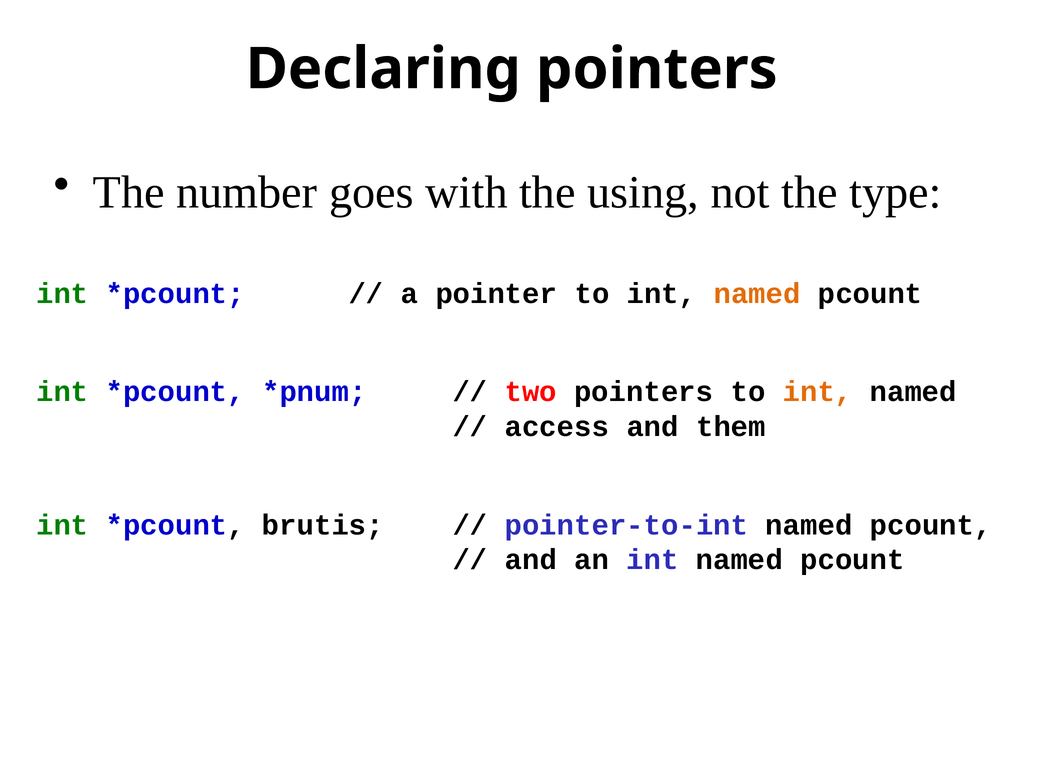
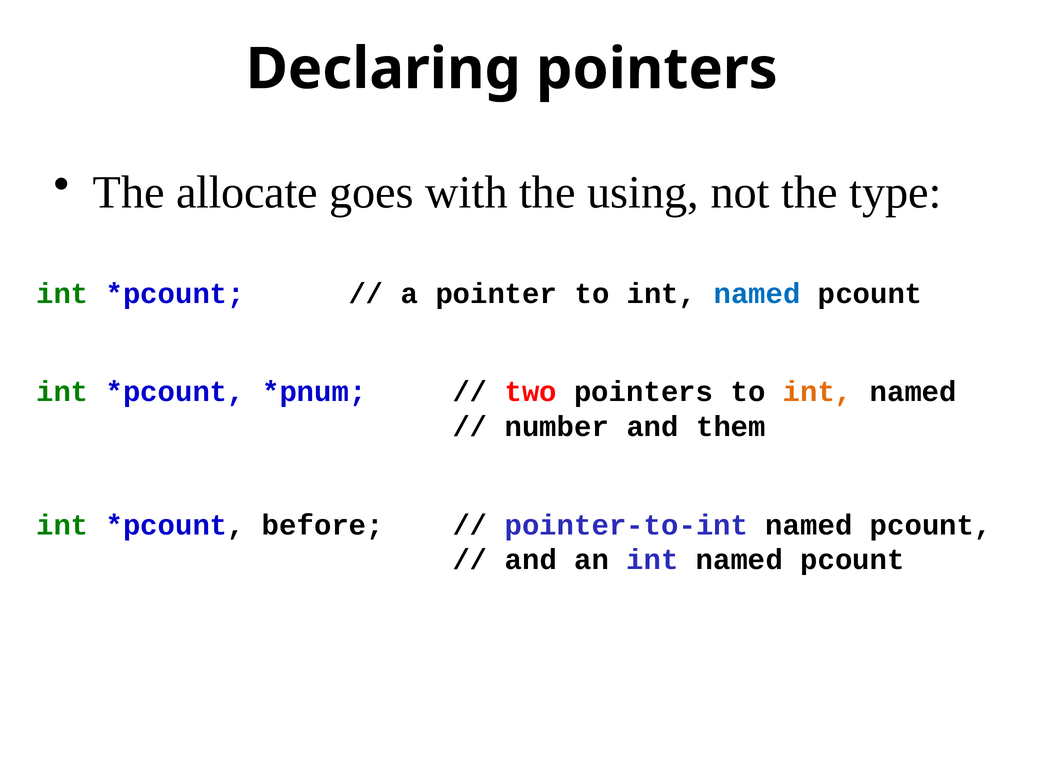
number: number -> allocate
named at (757, 293) colour: orange -> blue
access: access -> number
brutis: brutis -> before
